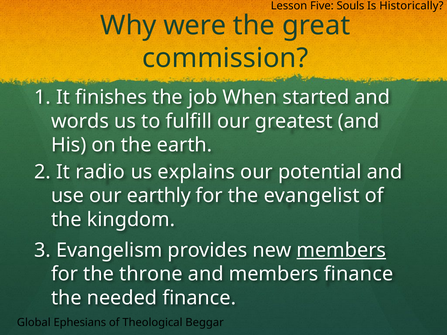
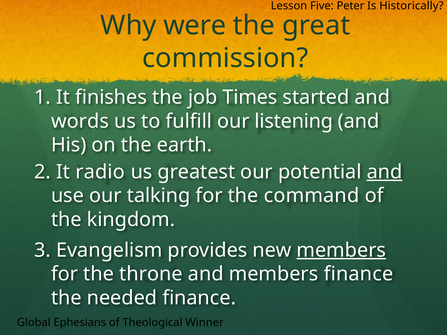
Souls: Souls -> Peter
When: When -> Times
greatest: greatest -> listening
explains: explains -> greatest
and at (385, 172) underline: none -> present
earthly: earthly -> talking
evangelist: evangelist -> command
Beggar: Beggar -> Winner
